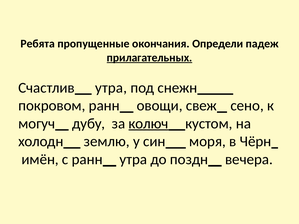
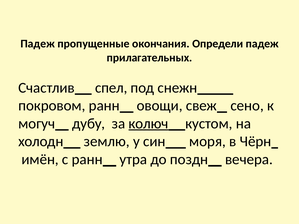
Ребята at (38, 44): Ребята -> Падеж
прилагательных underline: present -> none
Счастлив утра: утра -> спел
